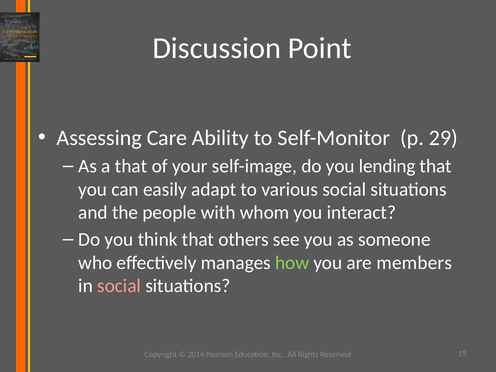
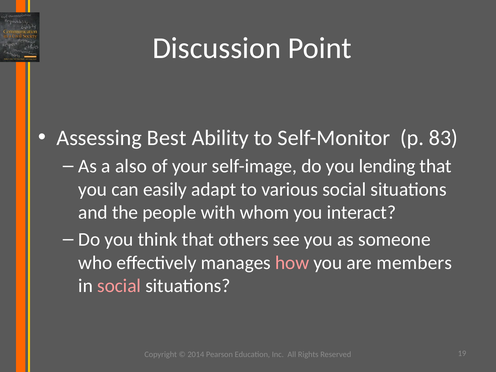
Care: Care -> Best
29: 29 -> 83
a that: that -> also
how colour: light green -> pink
